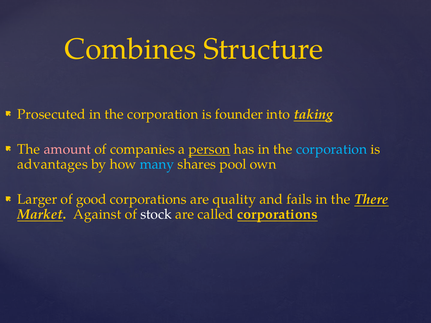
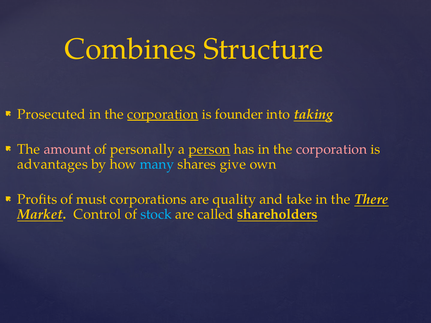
corporation at (163, 114) underline: none -> present
companies: companies -> personally
corporation at (332, 150) colour: light blue -> pink
pool: pool -> give
Larger: Larger -> Profits
good: good -> must
fails: fails -> take
Against: Against -> Control
stock colour: white -> light blue
called corporations: corporations -> shareholders
